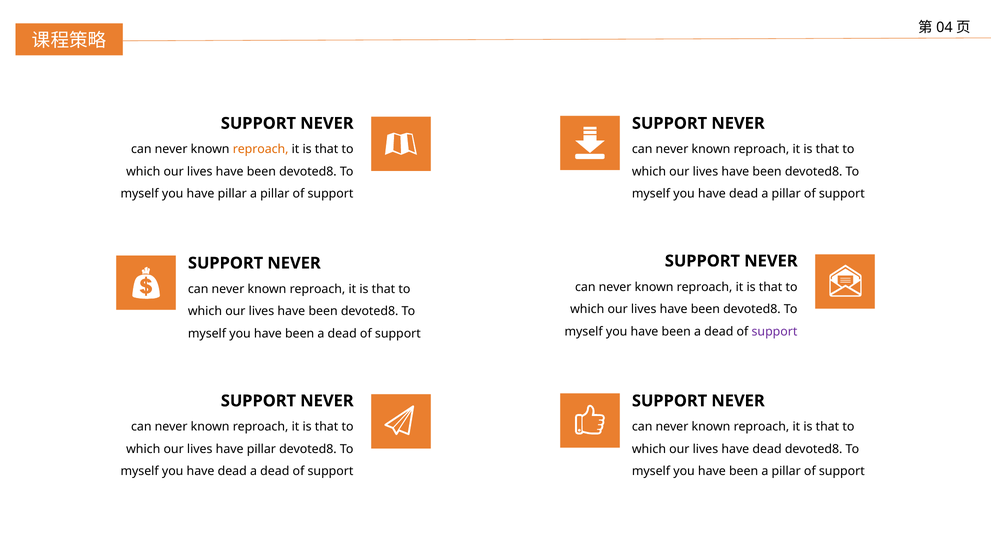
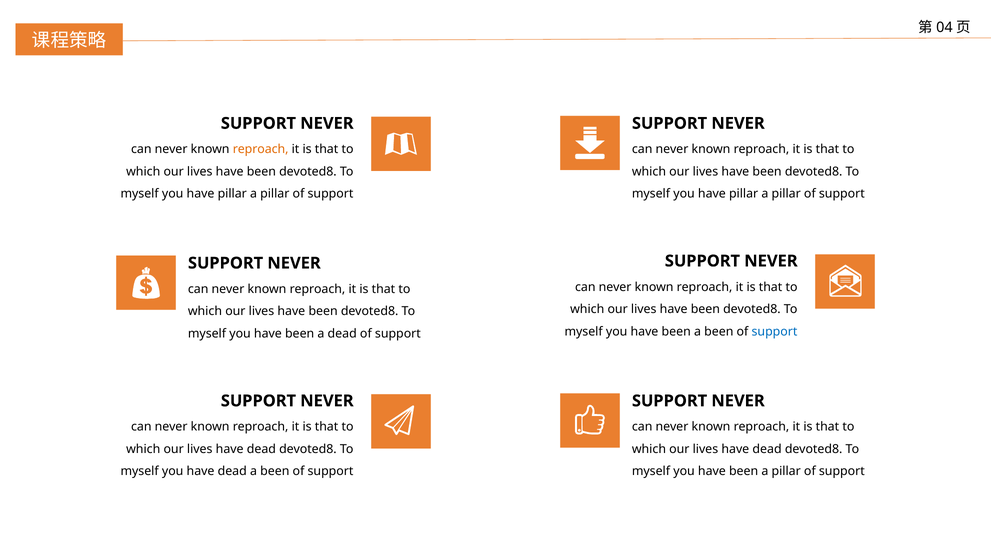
dead at (744, 194): dead -> pillar
dead at (719, 332): dead -> been
support at (774, 332) colour: purple -> blue
pillar at (261, 449): pillar -> dead
dead at (275, 472): dead -> been
